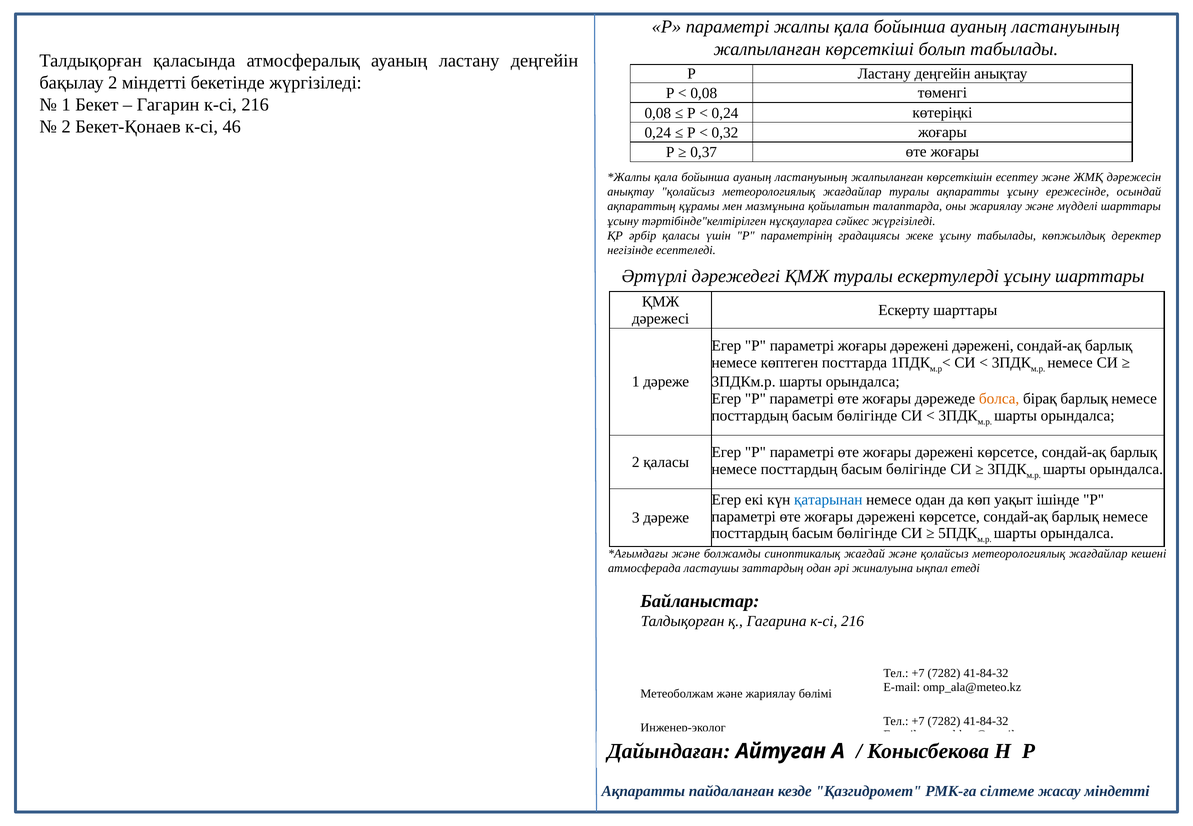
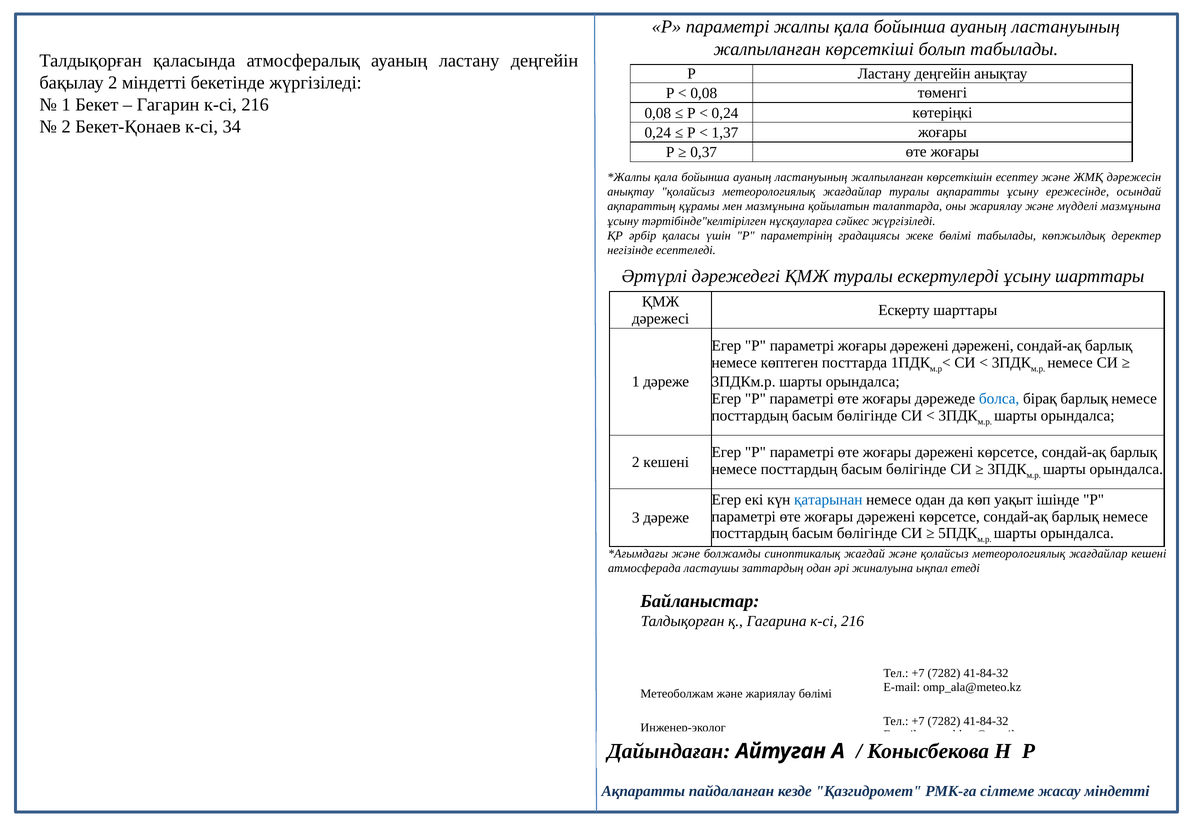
46: 46 -> 34
0,32: 0,32 -> 1,37
мүдделі шарттары: шарттары -> мазмұнына
жеке ұсыну: ұсыну -> бөлімі
болса colour: orange -> blue
2 қаласы: қаласы -> кешені
